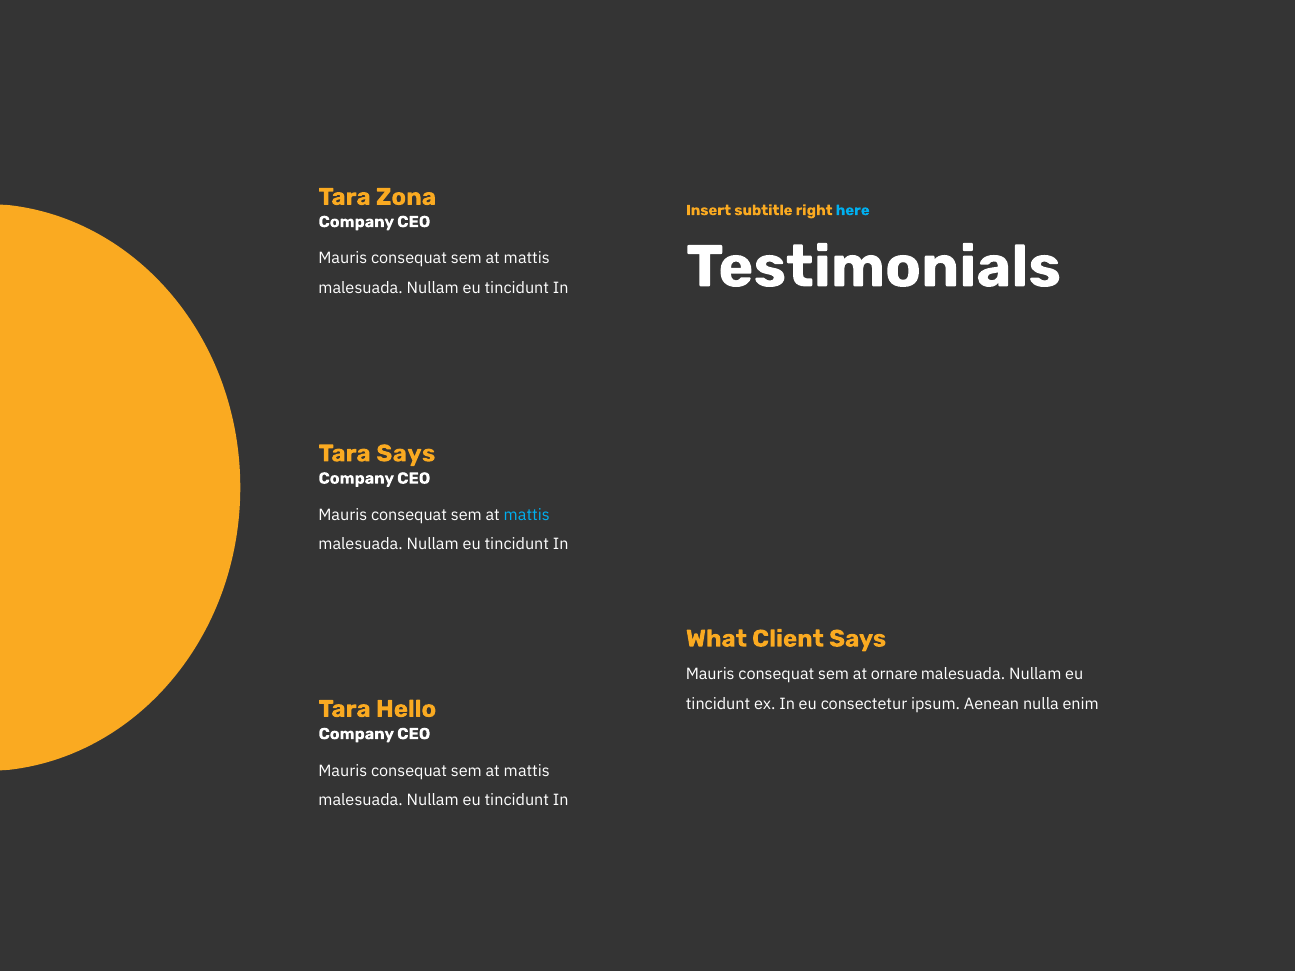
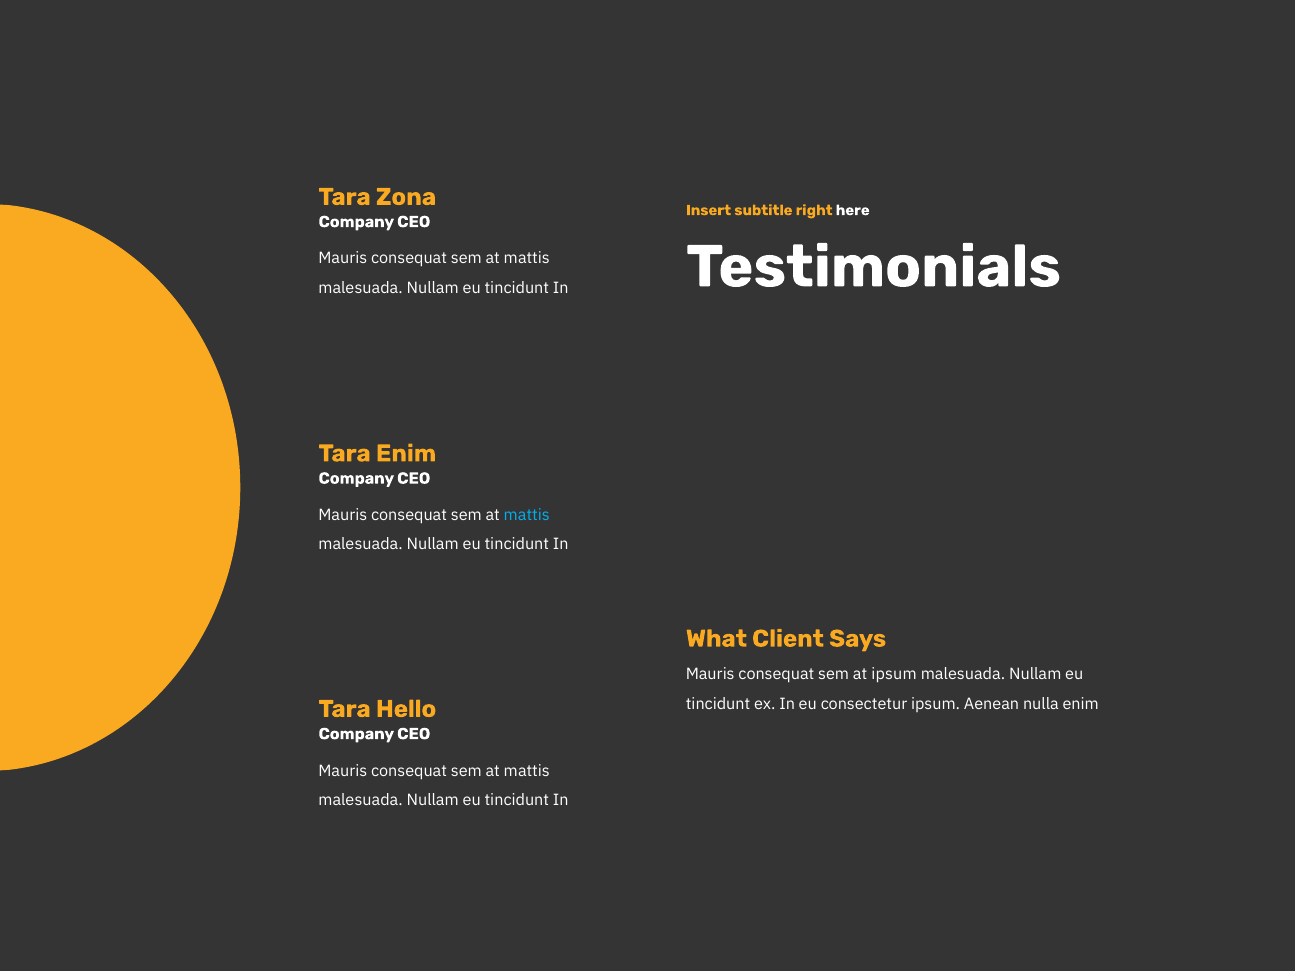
here colour: light blue -> white
Tara Says: Says -> Enim
at ornare: ornare -> ipsum
